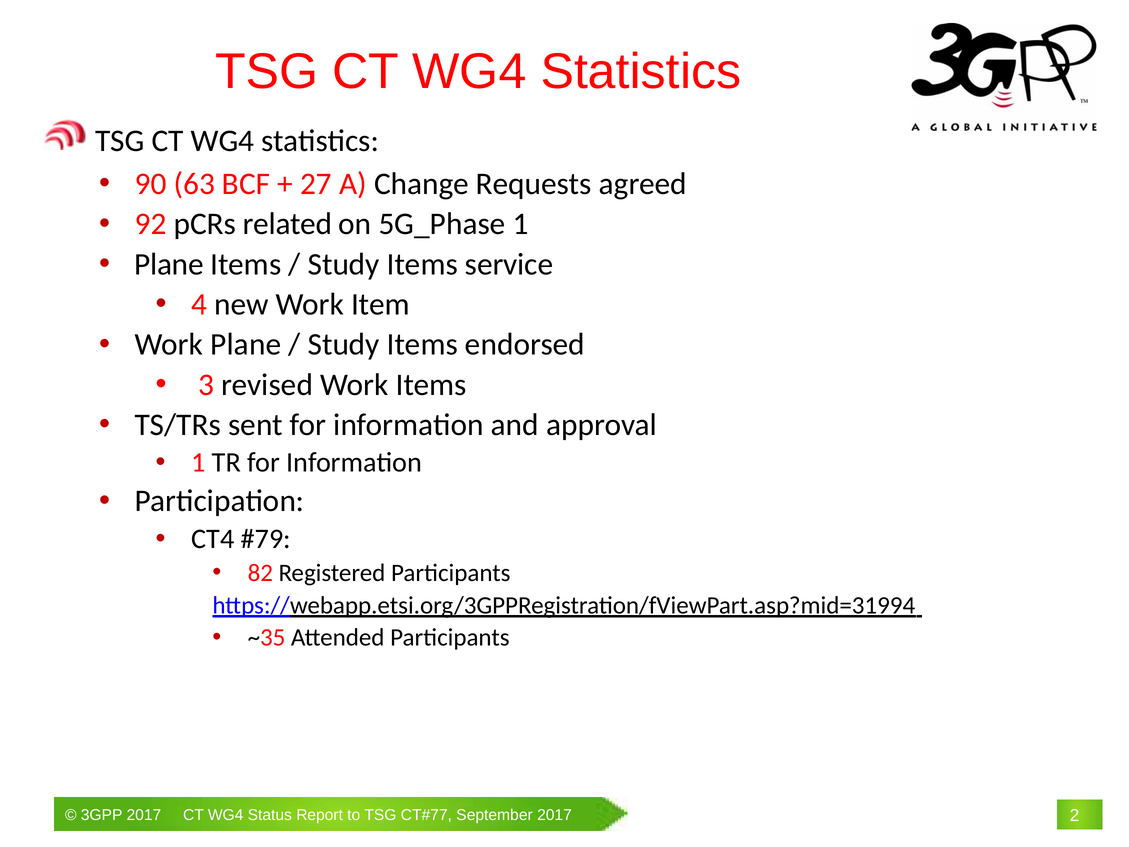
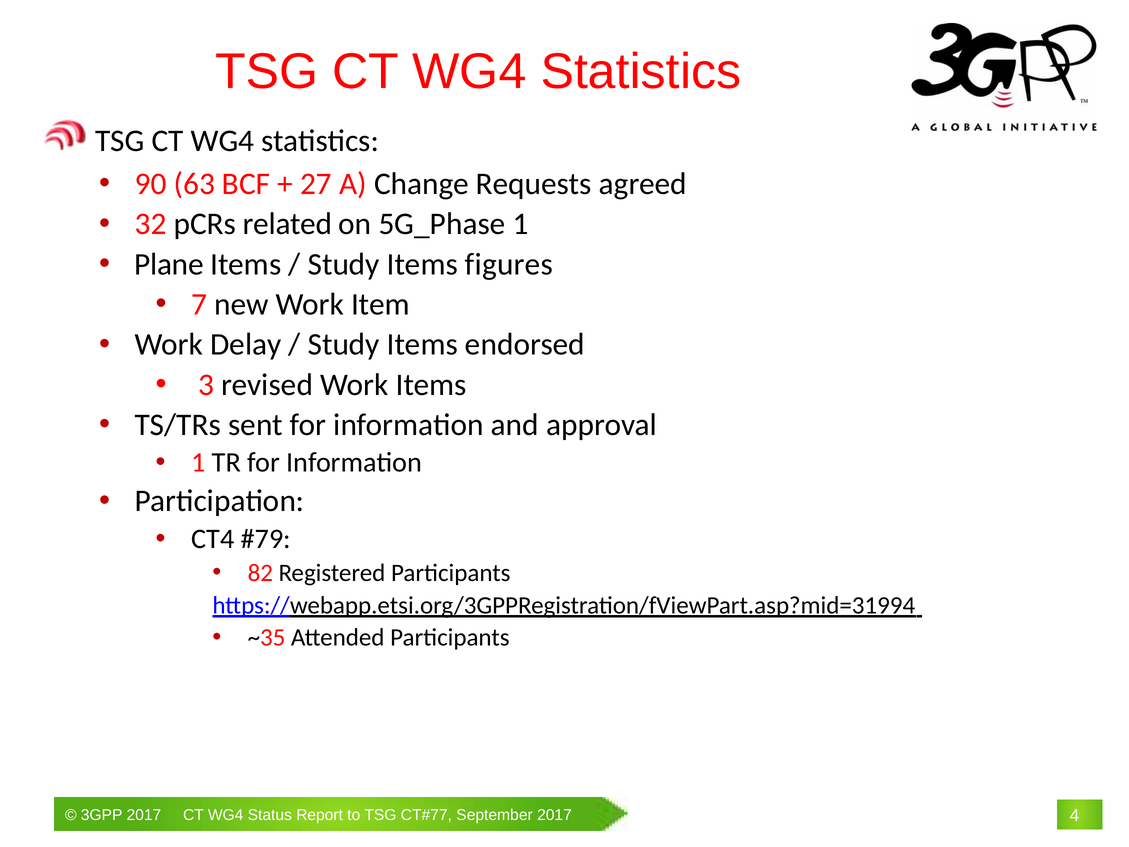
92: 92 -> 32
service: service -> figures
4: 4 -> 7
Work Plane: Plane -> Delay
2: 2 -> 4
